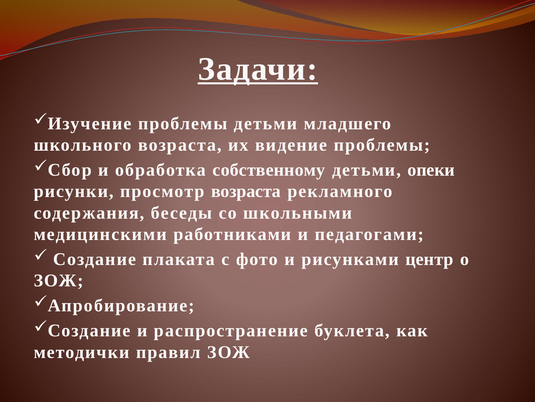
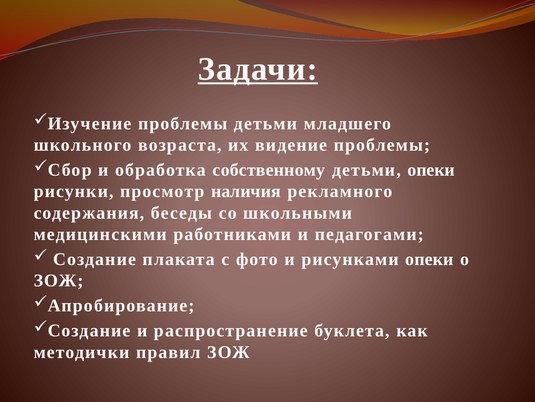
просмотр возраста: возраста -> наличия
рисунками центр: центр -> опеки
